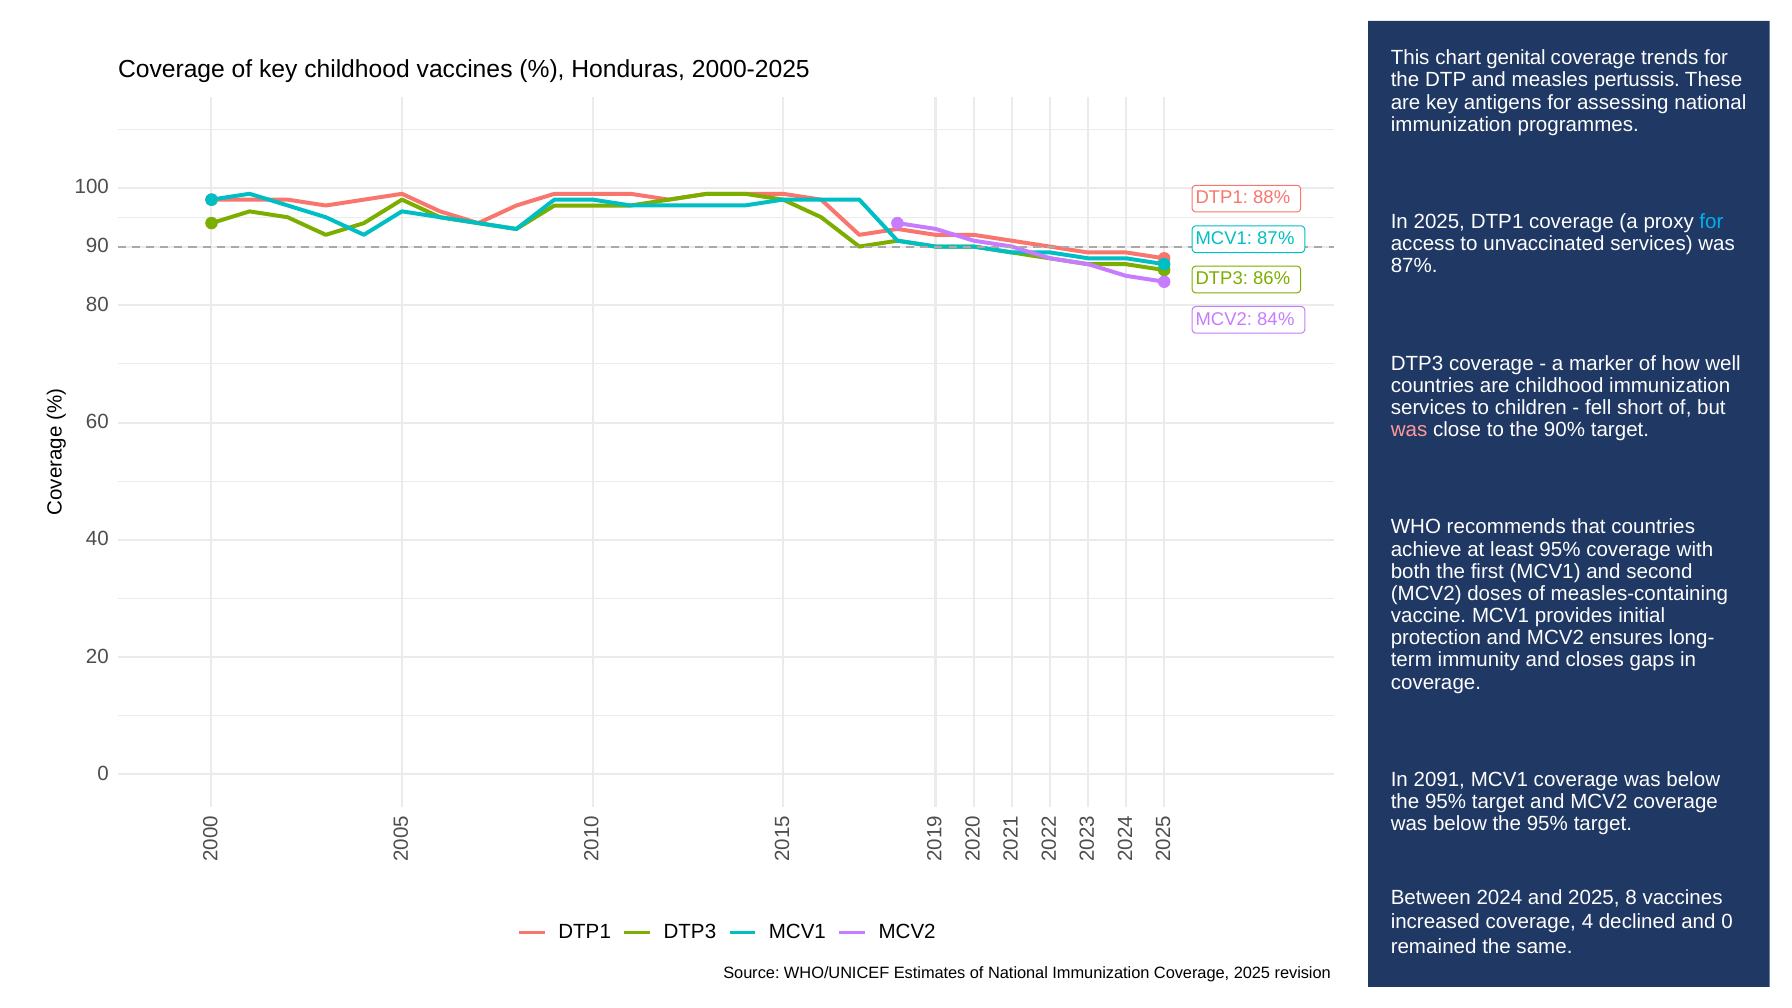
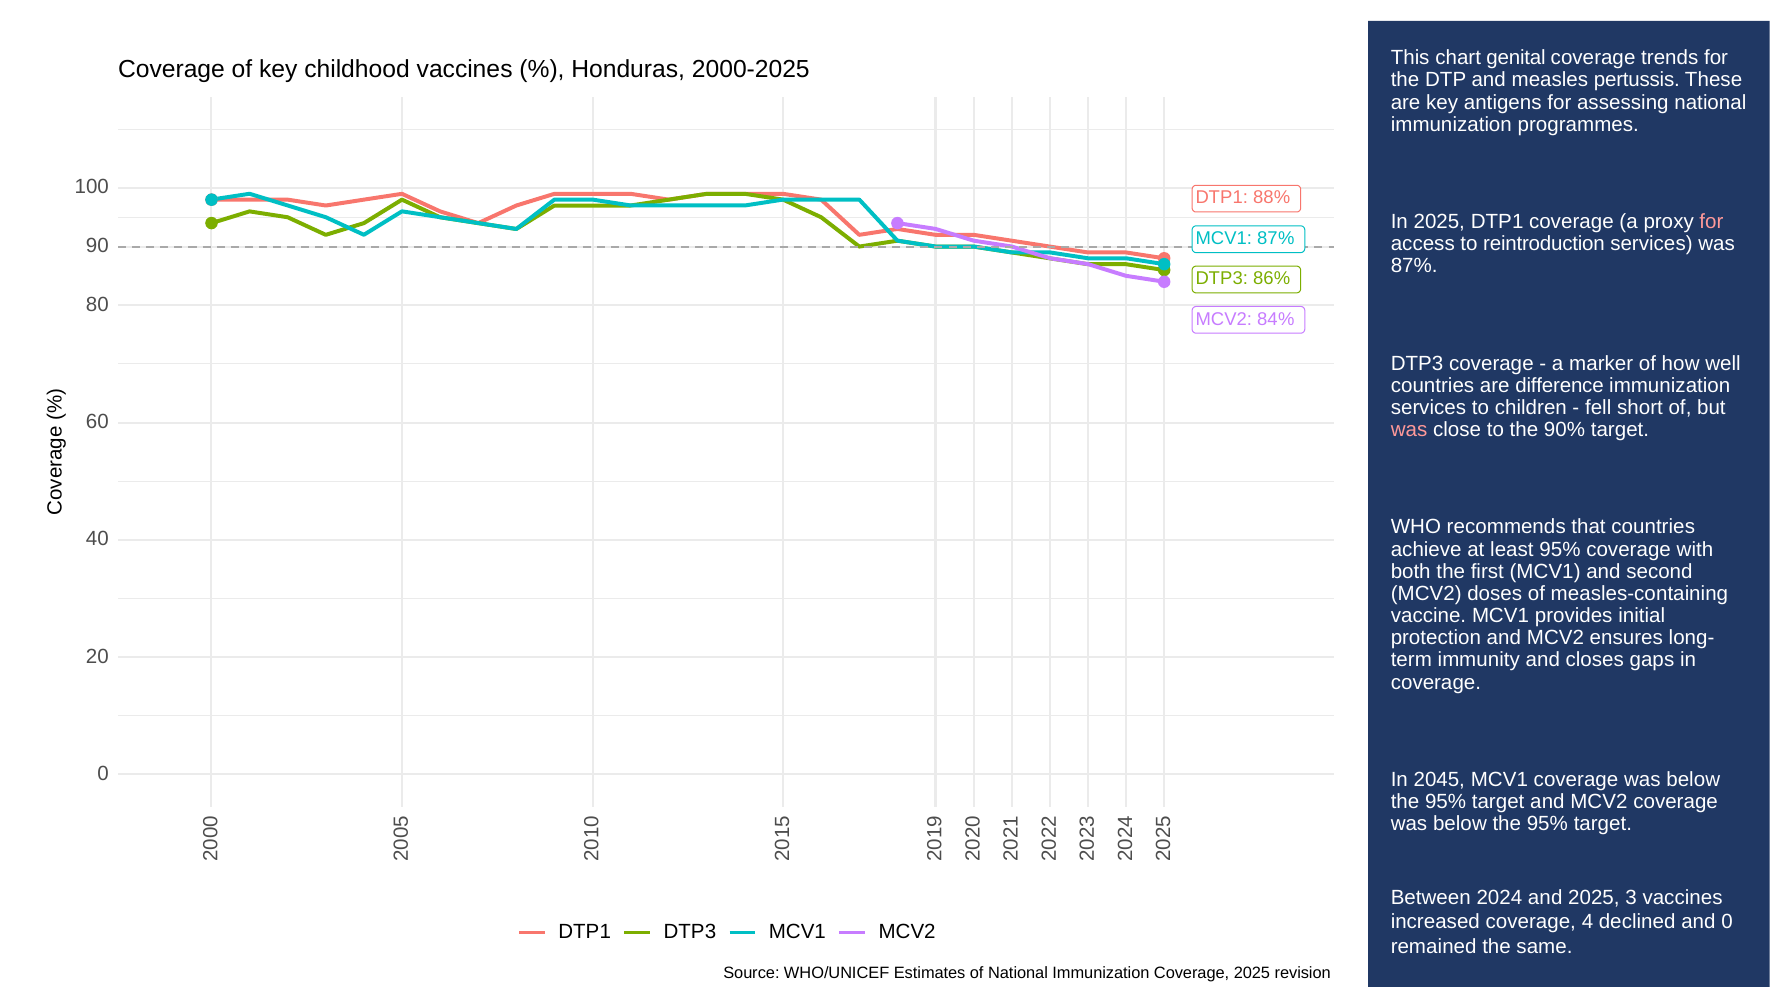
for at (1711, 222) colour: light blue -> pink
unvaccinated: unvaccinated -> reintroduction
are childhood: childhood -> difference
2091: 2091 -> 2045
2025 8: 8 -> 3
